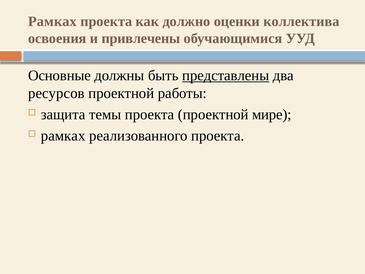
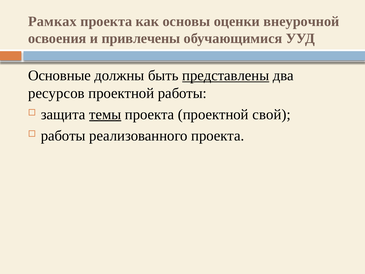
должно: должно -> основы
коллектива: коллектива -> внеурочной
темы underline: none -> present
мире: мире -> свой
рамках at (63, 136): рамках -> работы
